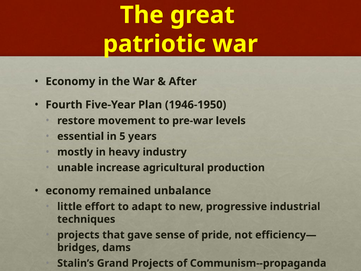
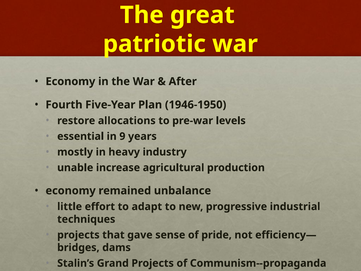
movement: movement -> allocations
5: 5 -> 9
